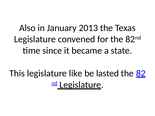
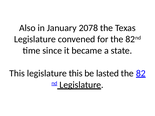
2013: 2013 -> 2078
legislature like: like -> this
